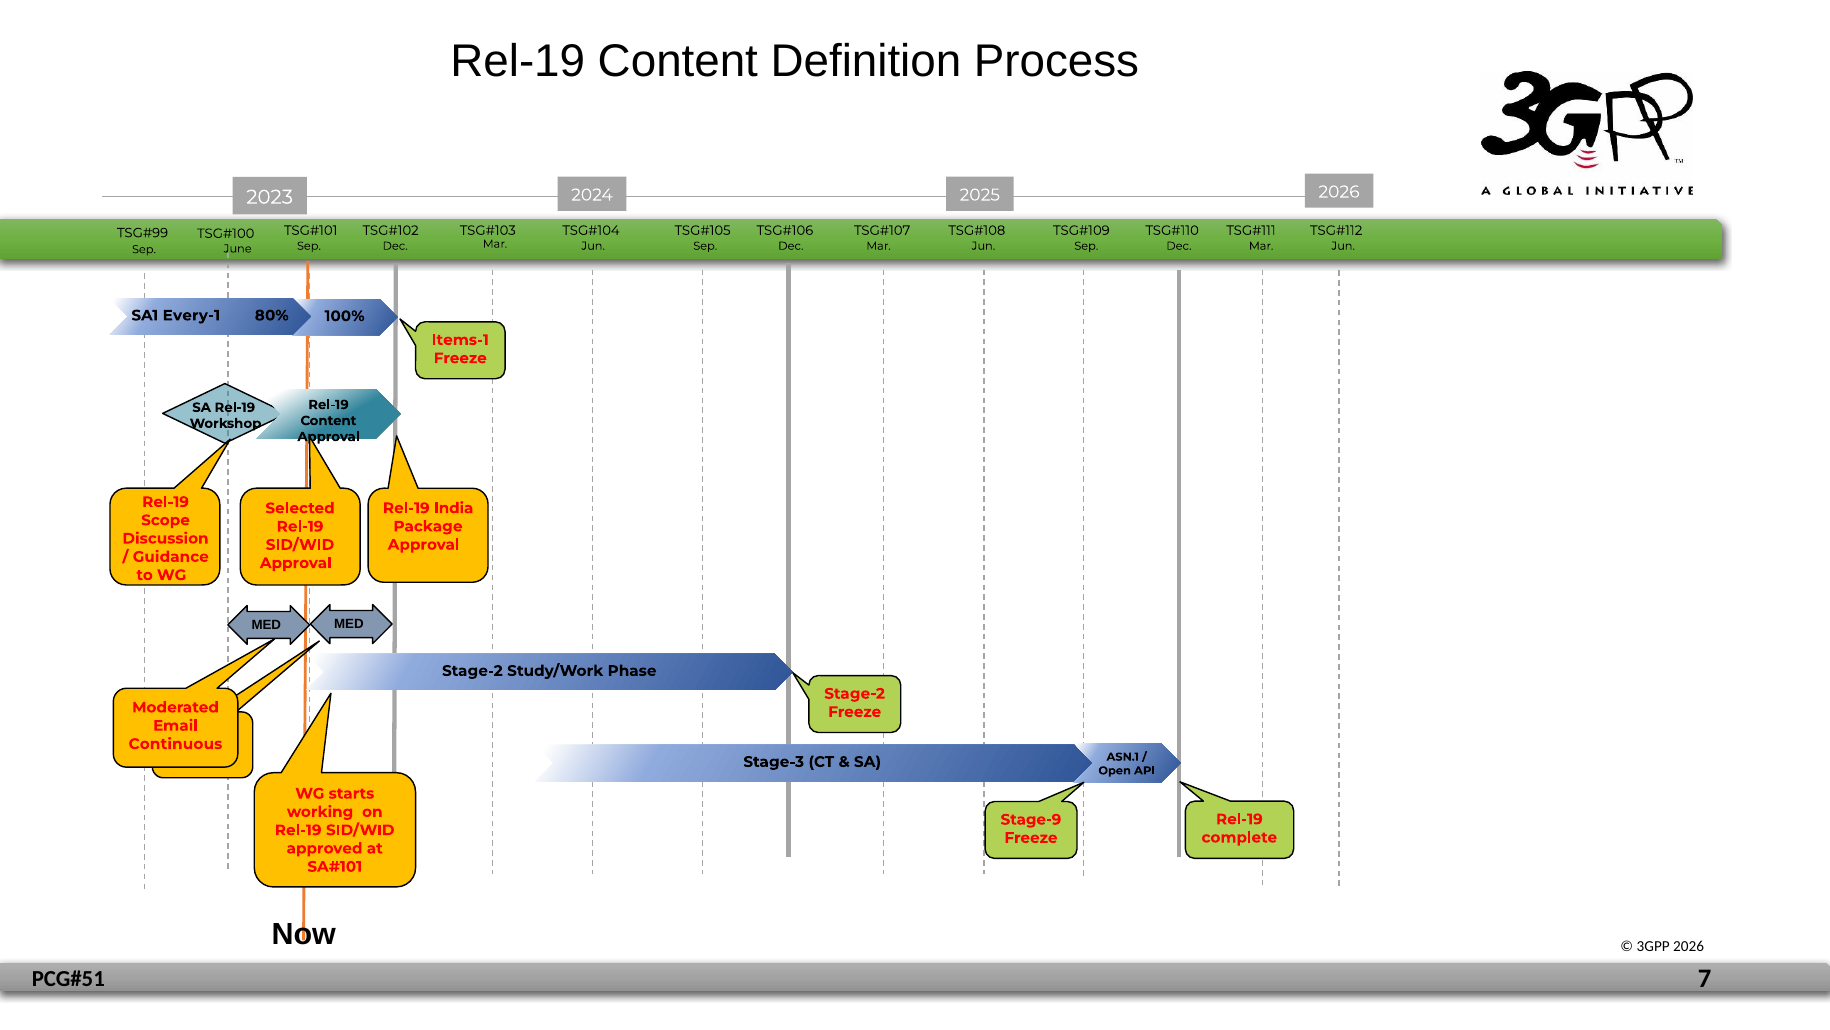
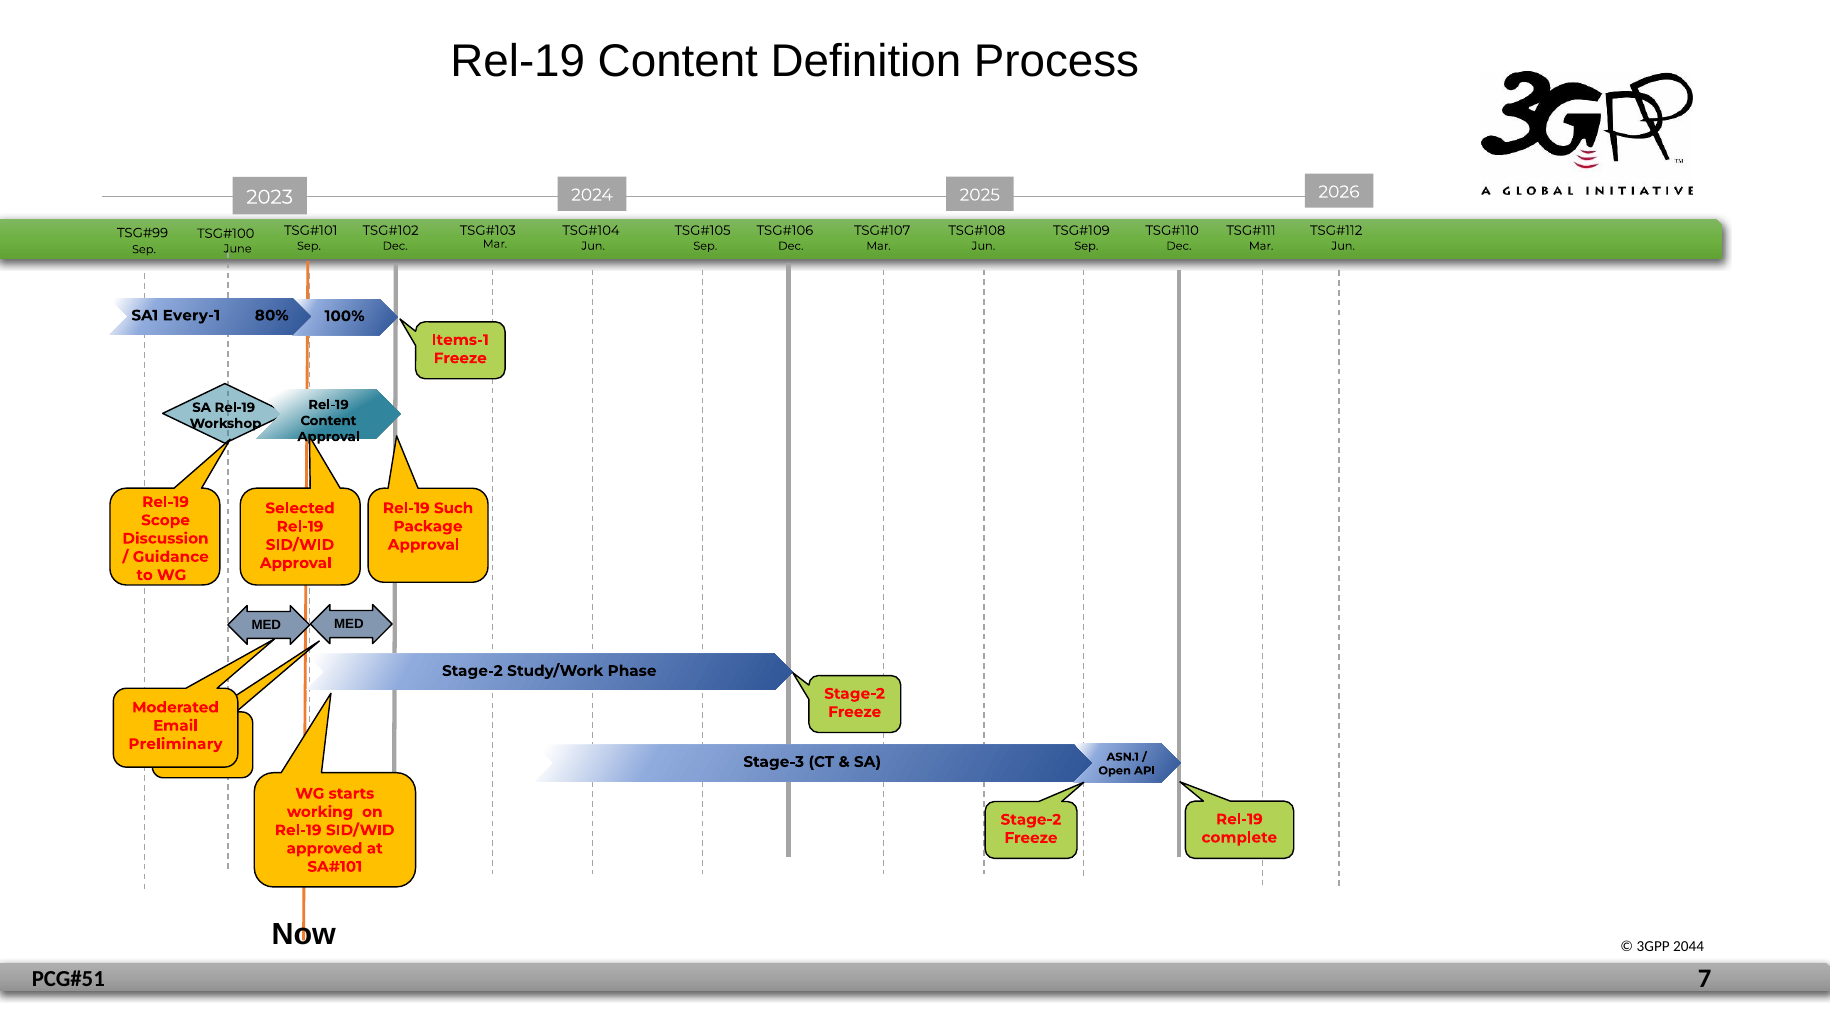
India: India -> Such
Continuous: Continuous -> Preliminary
Stage-9 at (1031, 819): Stage-9 -> Stage-2
2026 at (1689, 946): 2026 -> 2044
